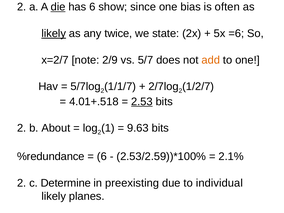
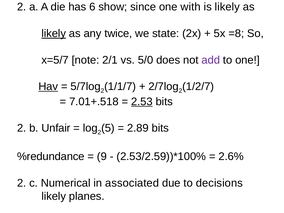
die underline: present -> none
bias: bias -> with
is often: often -> likely
=6: =6 -> =8
x=2/7: x=2/7 -> x=5/7
2/9: 2/9 -> 2/1
5/7: 5/7 -> 5/0
add colour: orange -> purple
Hav underline: none -> present
4.01+.518: 4.01+.518 -> 7.01+.518
About: About -> Unfair
1: 1 -> 5
9.63: 9.63 -> 2.89
6 at (102, 156): 6 -> 9
2.1%: 2.1% -> 2.6%
Determine: Determine -> Numerical
preexisting: preexisting -> associated
individual: individual -> decisions
